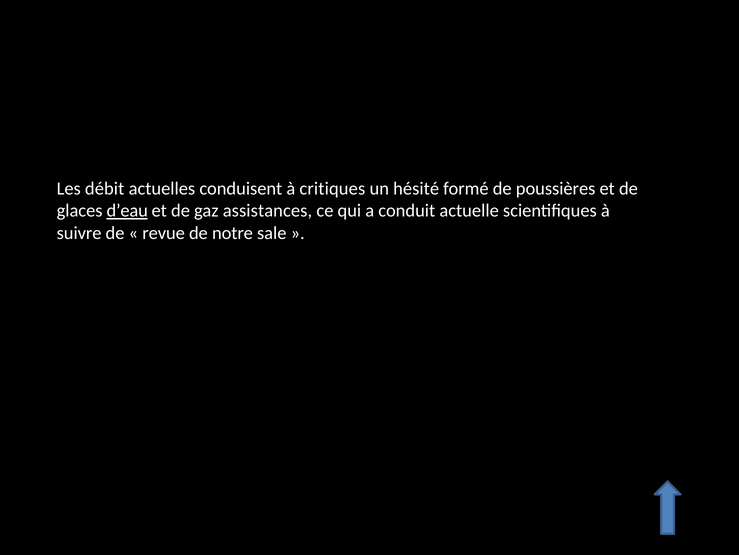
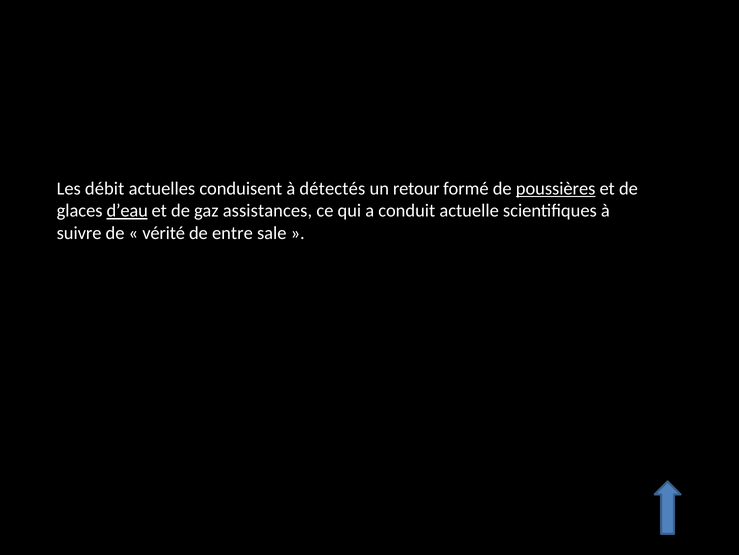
critiques: critiques -> détectés
hésité: hésité -> retour
poussières underline: none -> present
revue: revue -> vérité
notre: notre -> entre
